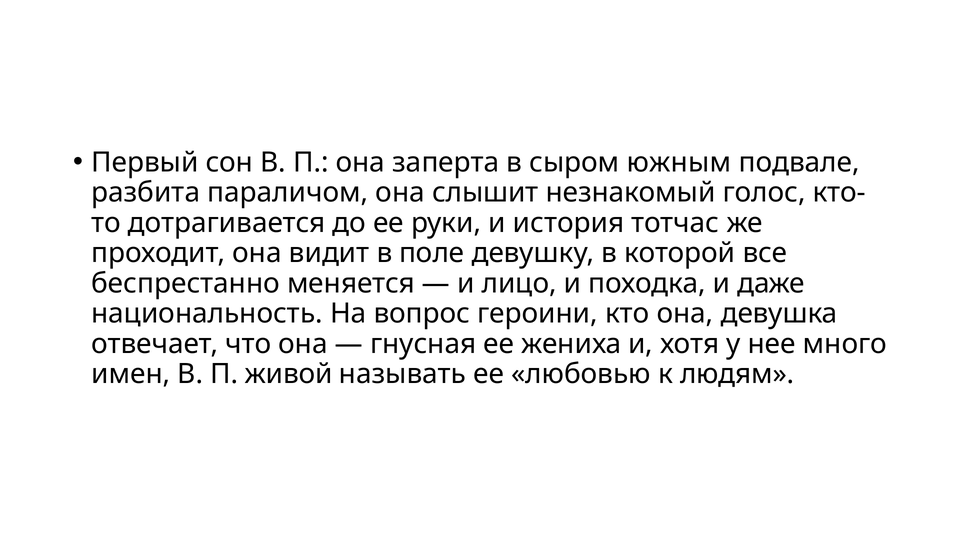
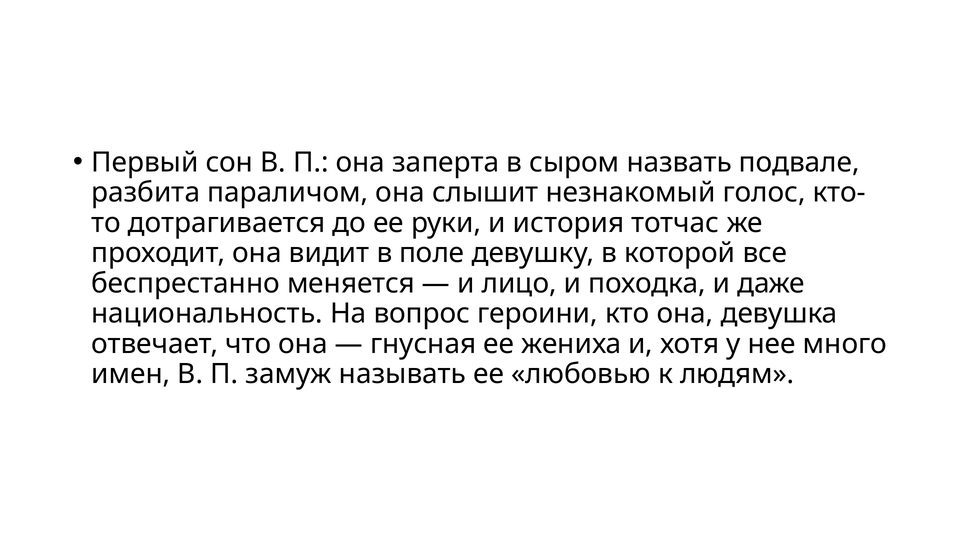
южным: южным -> назвать
живой: живой -> замуж
